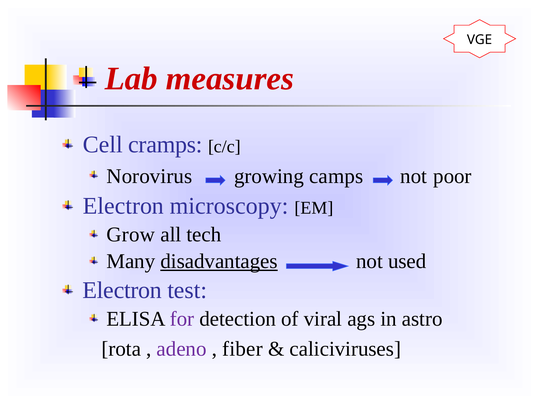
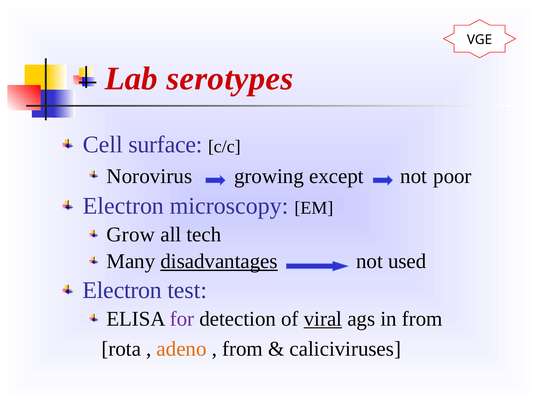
measures: measures -> serotypes
cramps: cramps -> surface
camps: camps -> except
viral underline: none -> present
in astro: astro -> from
adeno colour: purple -> orange
fiber at (242, 349): fiber -> from
